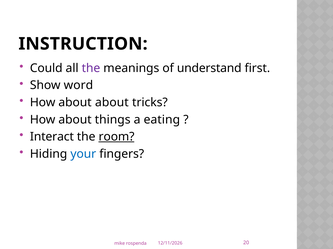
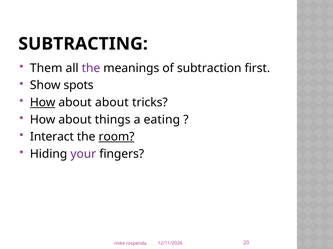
INSTRUCTION: INSTRUCTION -> SUBTRACTING
Could: Could -> Them
understand: understand -> subtraction
word: word -> spots
How at (43, 103) underline: none -> present
your colour: blue -> purple
